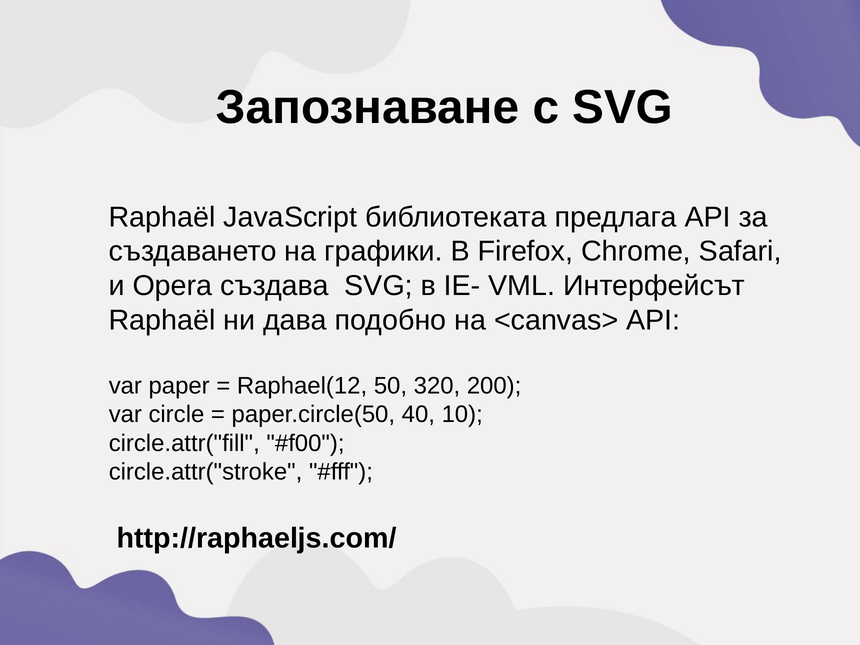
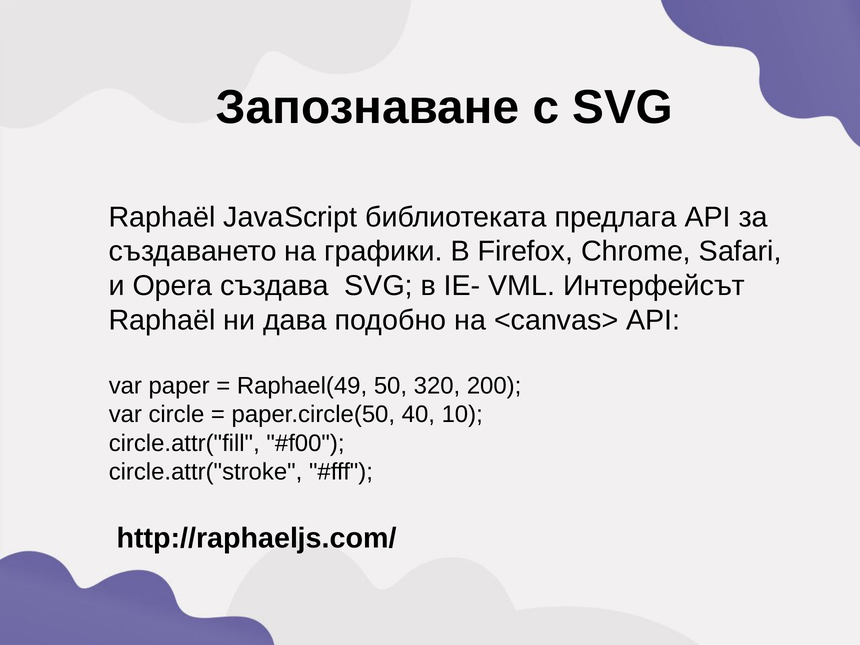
Raphael(12: Raphael(12 -> Raphael(49
